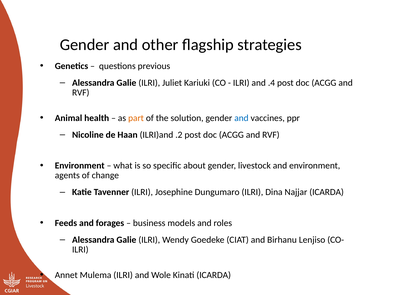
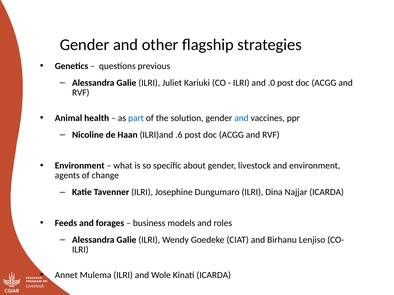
.4: .4 -> .0
part colour: orange -> blue
.2: .2 -> .6
